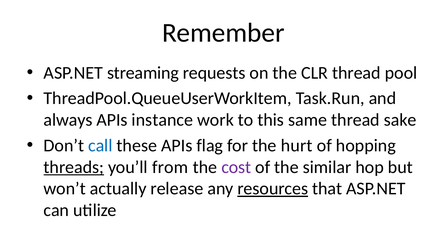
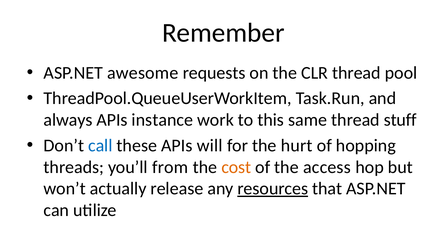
streaming: streaming -> awesome
sake: sake -> stuff
flag: flag -> will
threads underline: present -> none
cost colour: purple -> orange
similar: similar -> access
